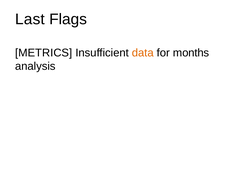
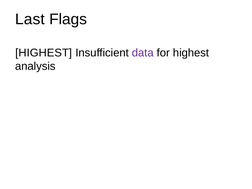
METRICS at (44, 53): METRICS -> HIGHEST
data colour: orange -> purple
for months: months -> highest
